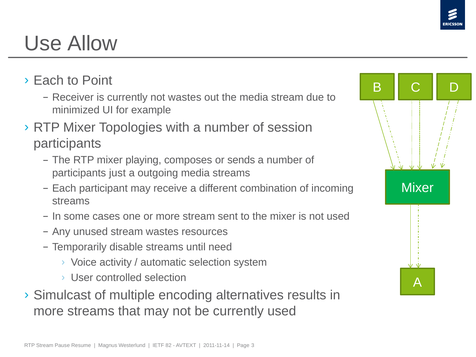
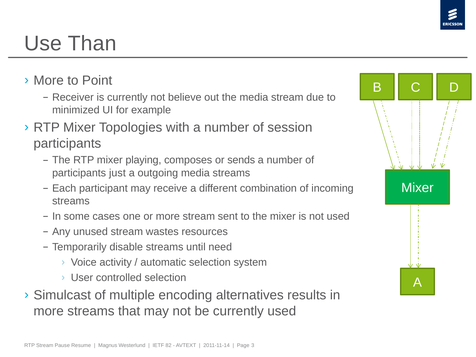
Allow: Allow -> Than
Each at (49, 81): Each -> More
not wastes: wastes -> believe
